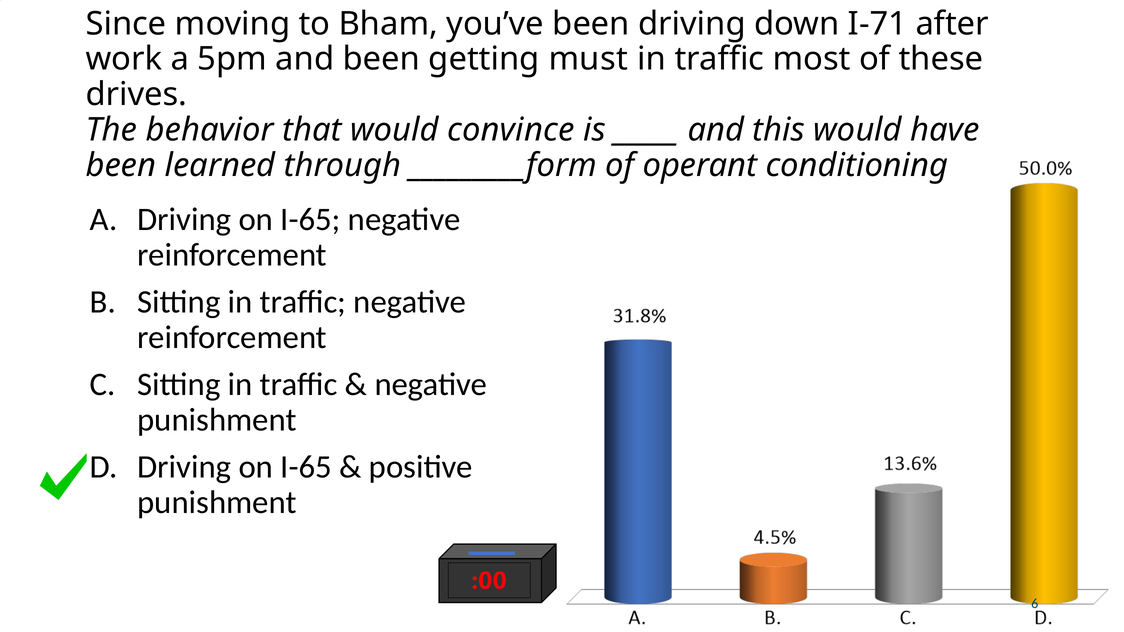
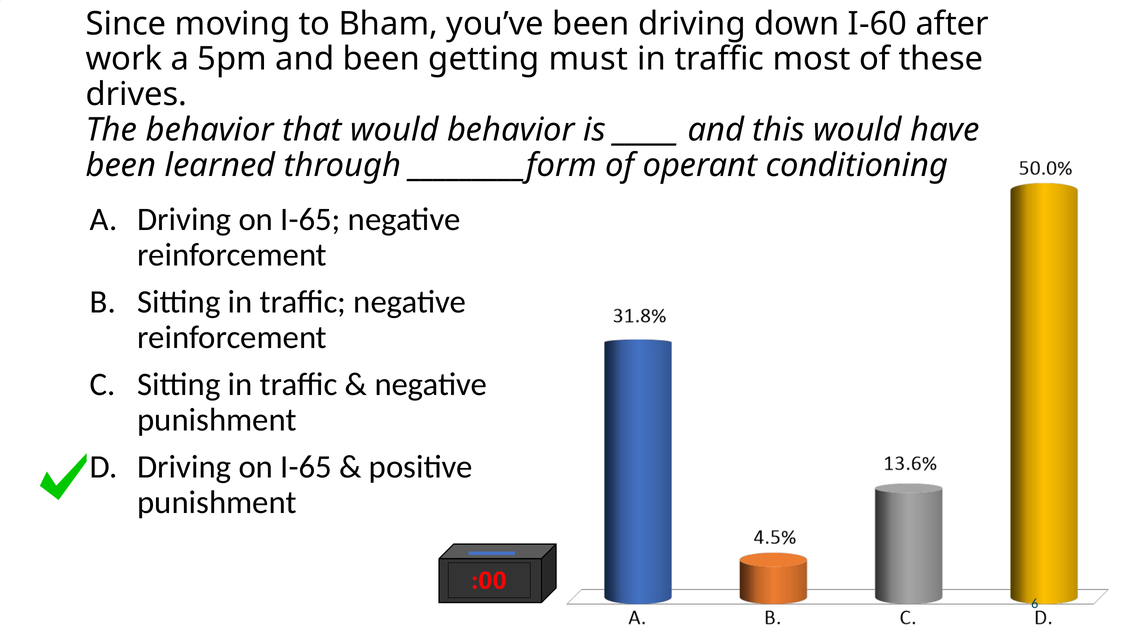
I-71: I-71 -> I-60
would convince: convince -> behavior
